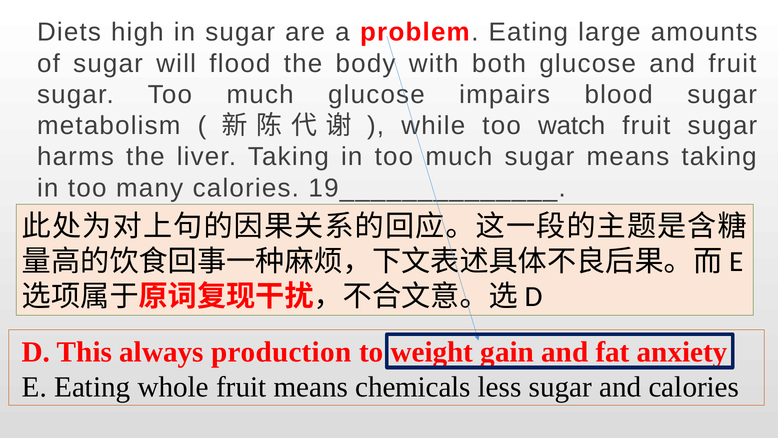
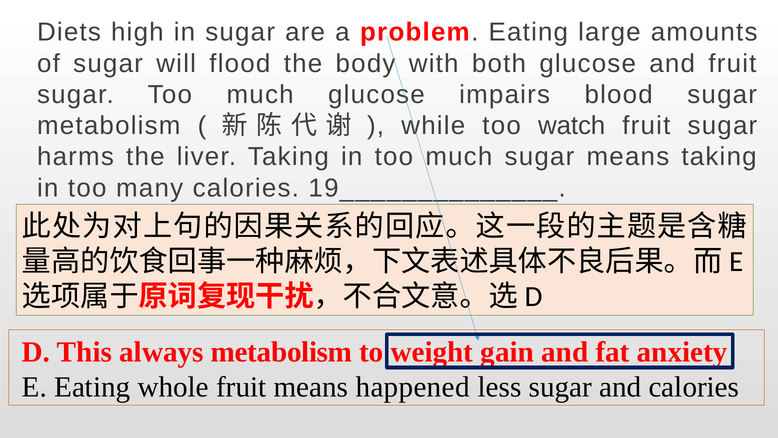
always production: production -> metabolism
chemicals: chemicals -> happened
